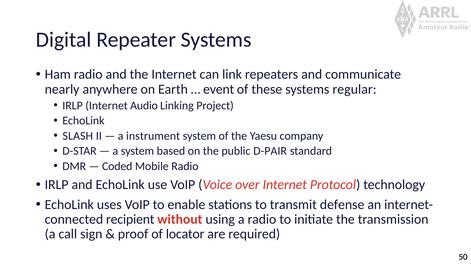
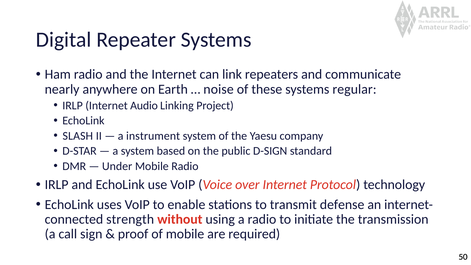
event: event -> noise
D-PAIR: D-PAIR -> D-SIGN
Coded: Coded -> Under
recipient: recipient -> strength
of locator: locator -> mobile
